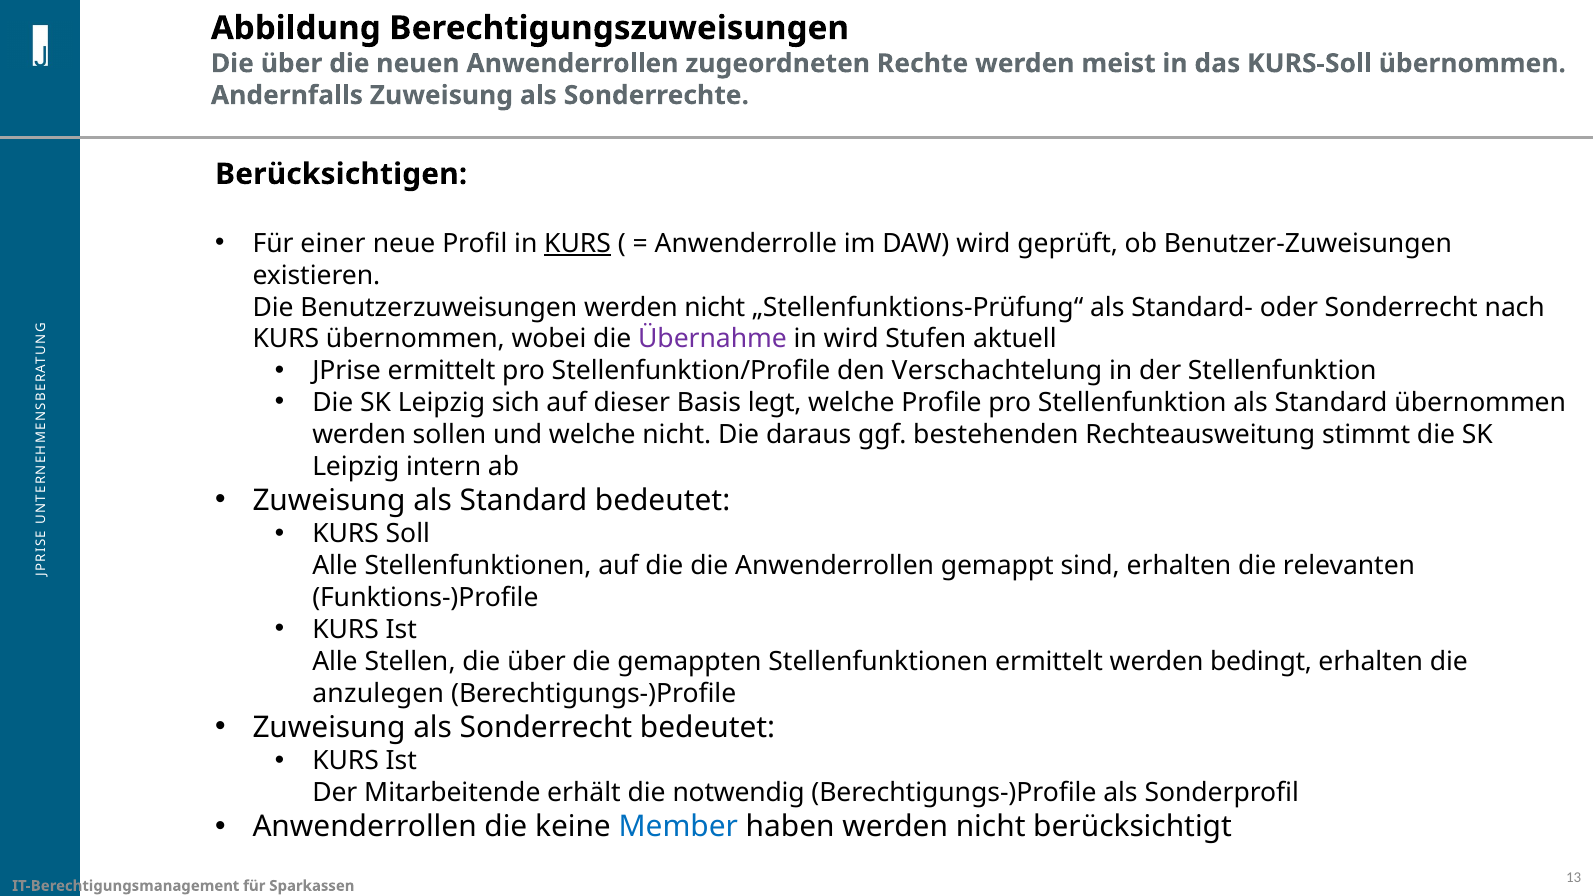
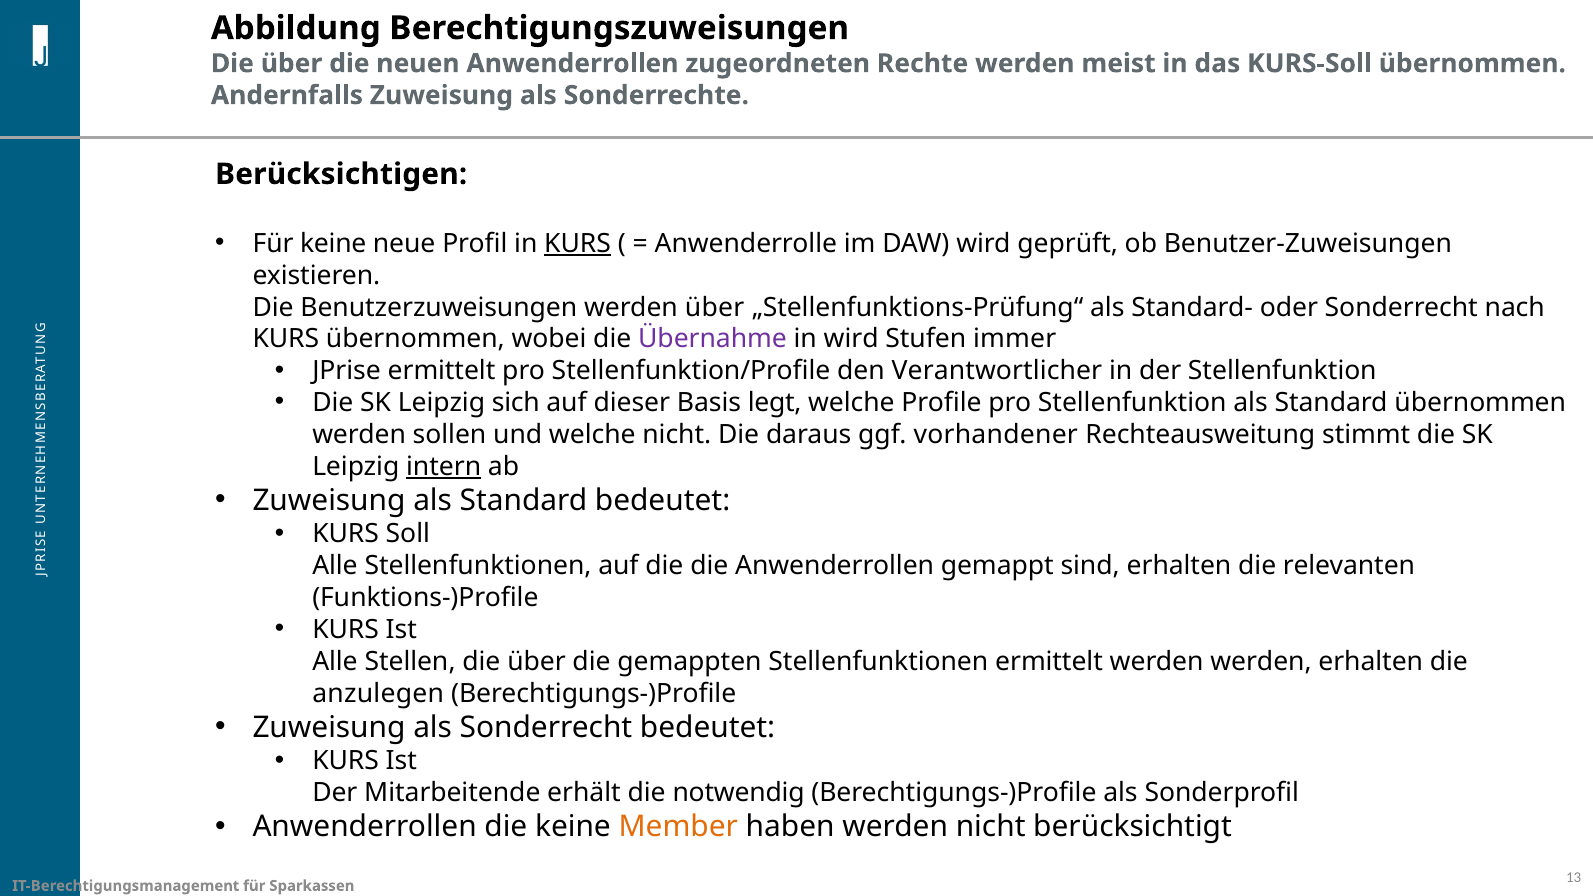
Für einer: einer -> keine
Benutzerzuweisungen werden nicht: nicht -> über
aktuell: aktuell -> immer
Verschachtelung: Verschachtelung -> Verantwortlicher
bestehenden: bestehenden -> vorhandener
intern underline: none -> present
werden bedingt: bedingt -> werden
Member colour: blue -> orange
